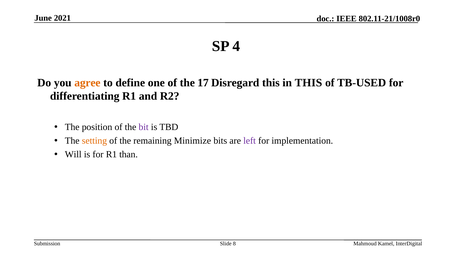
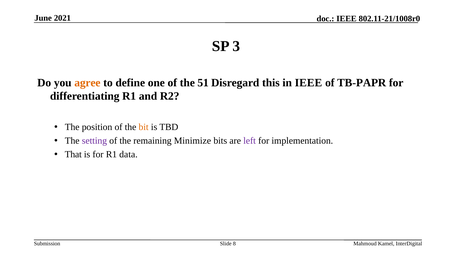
4: 4 -> 3
17: 17 -> 51
in THIS: THIS -> IEEE
TB-USED: TB-USED -> TB-PAPR
bit colour: purple -> orange
setting colour: orange -> purple
Will: Will -> That
than: than -> data
